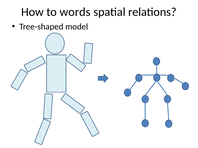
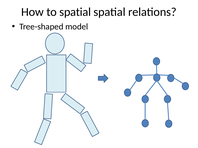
to words: words -> spatial
